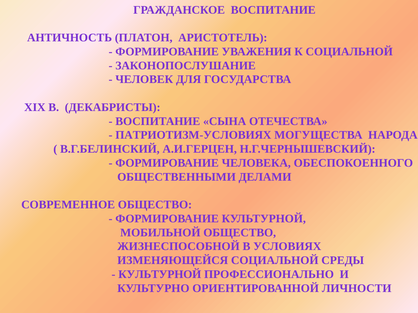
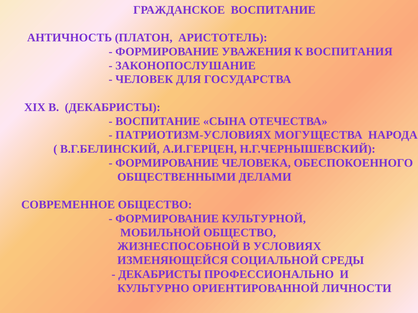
К СОЦИАЛЬНОЙ: СОЦИАЛЬНОЙ -> ВОСПИТАНИЯ
КУЛЬТУРНОЙ at (160, 275): КУЛЬТУРНОЙ -> ДЕКАБРИСТЫ
